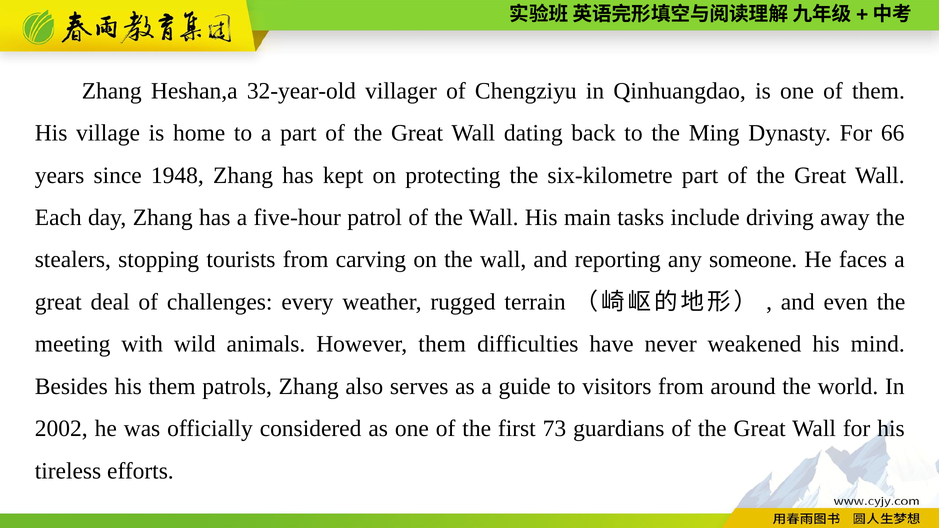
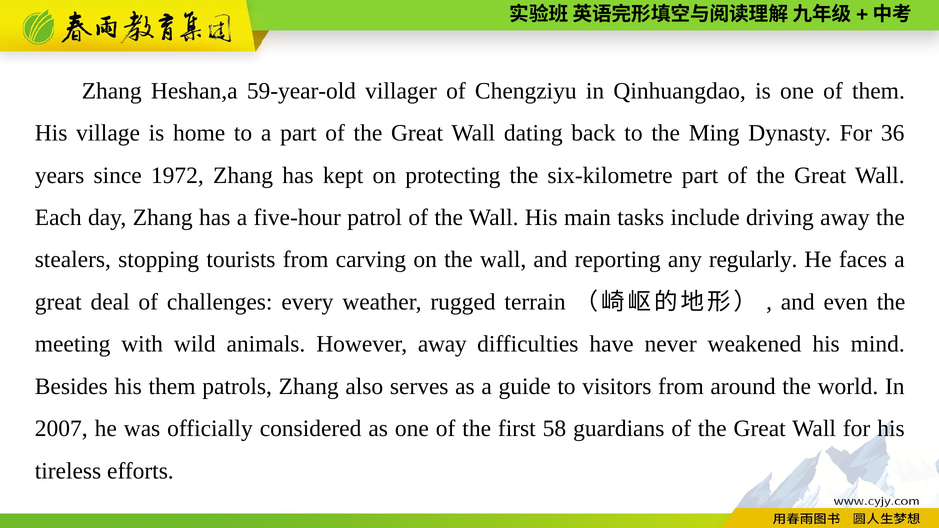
32-year-old: 32-year-old -> 59-year-old
66: 66 -> 36
1948: 1948 -> 1972
someone: someone -> regularly
However them: them -> away
2002: 2002 -> 2007
73: 73 -> 58
